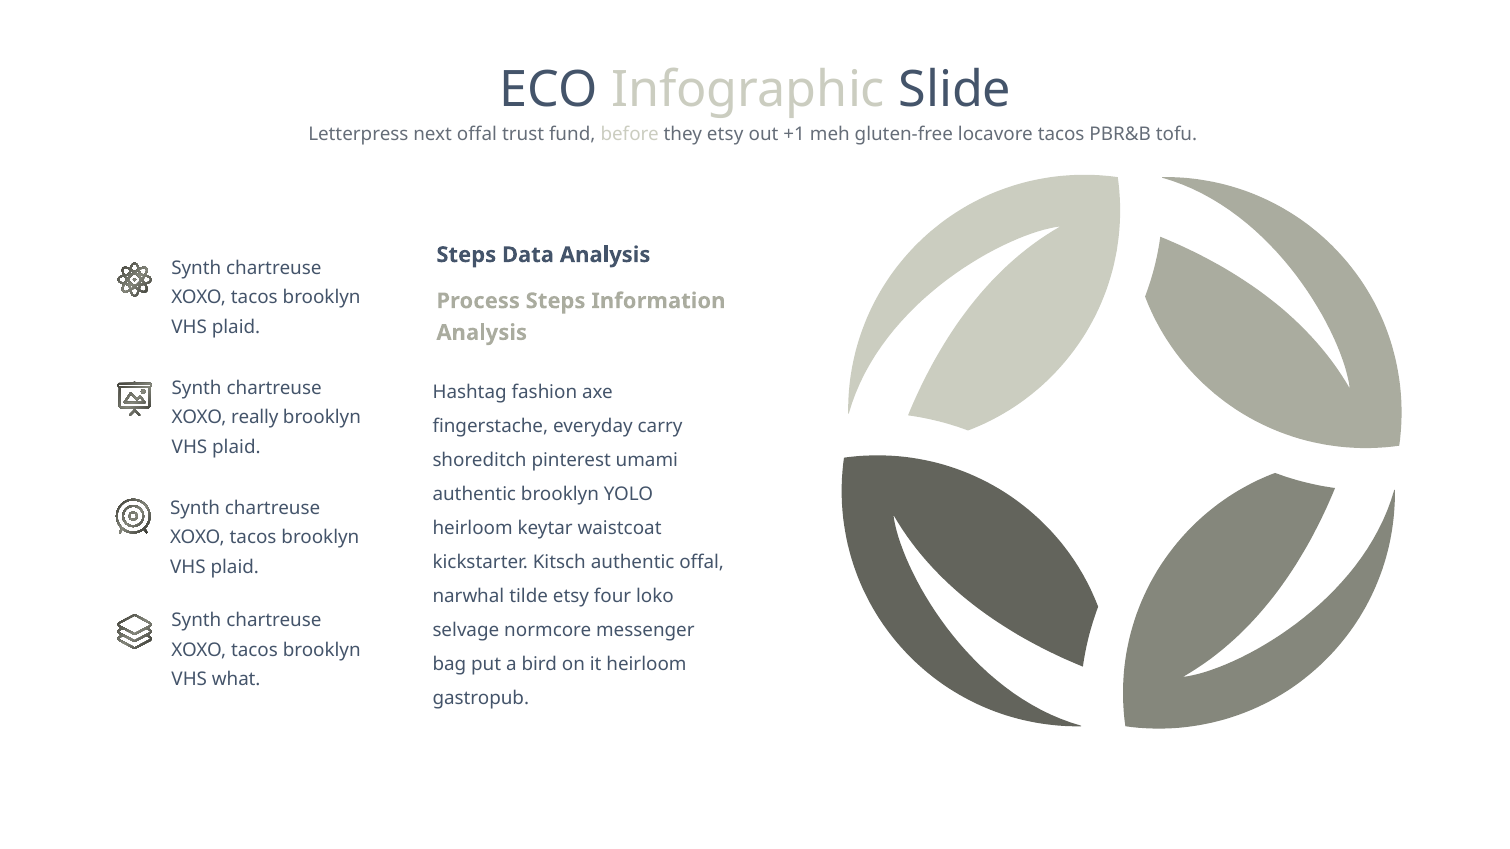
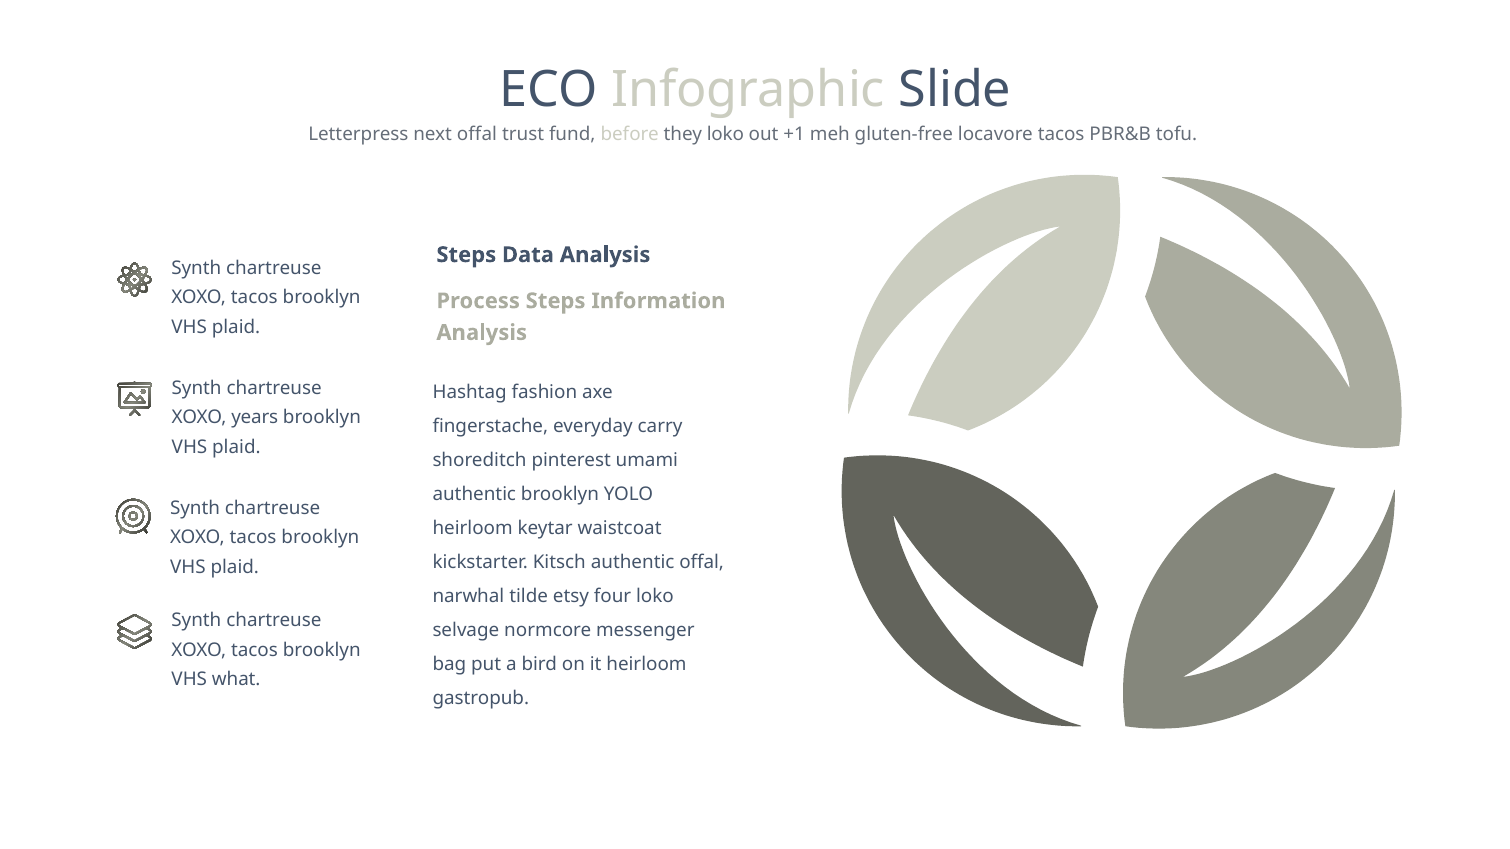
they etsy: etsy -> loko
really: really -> years
